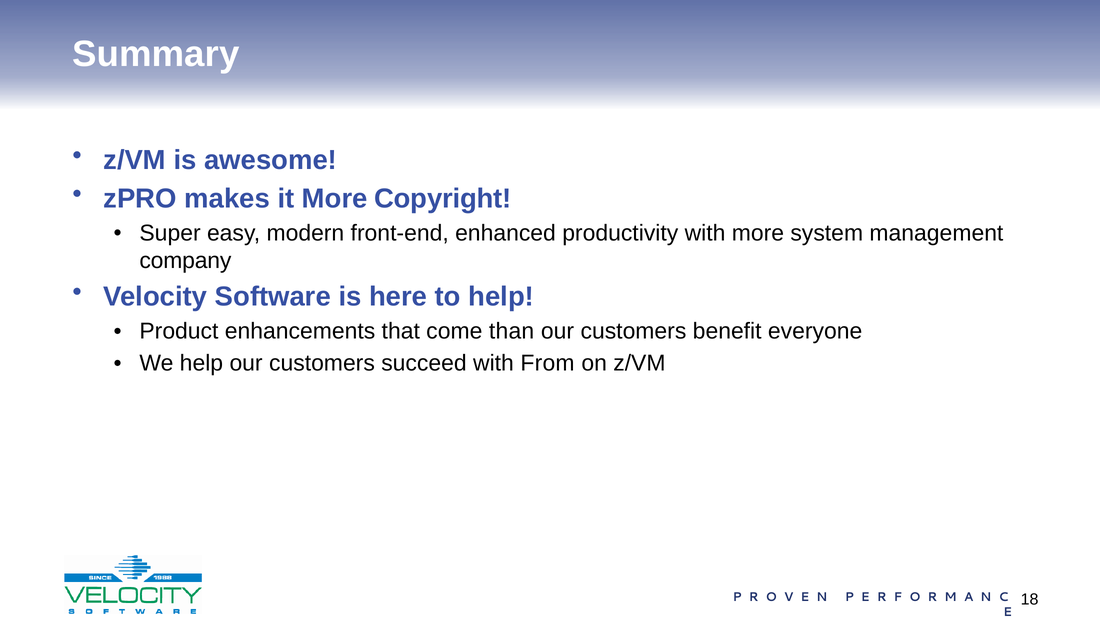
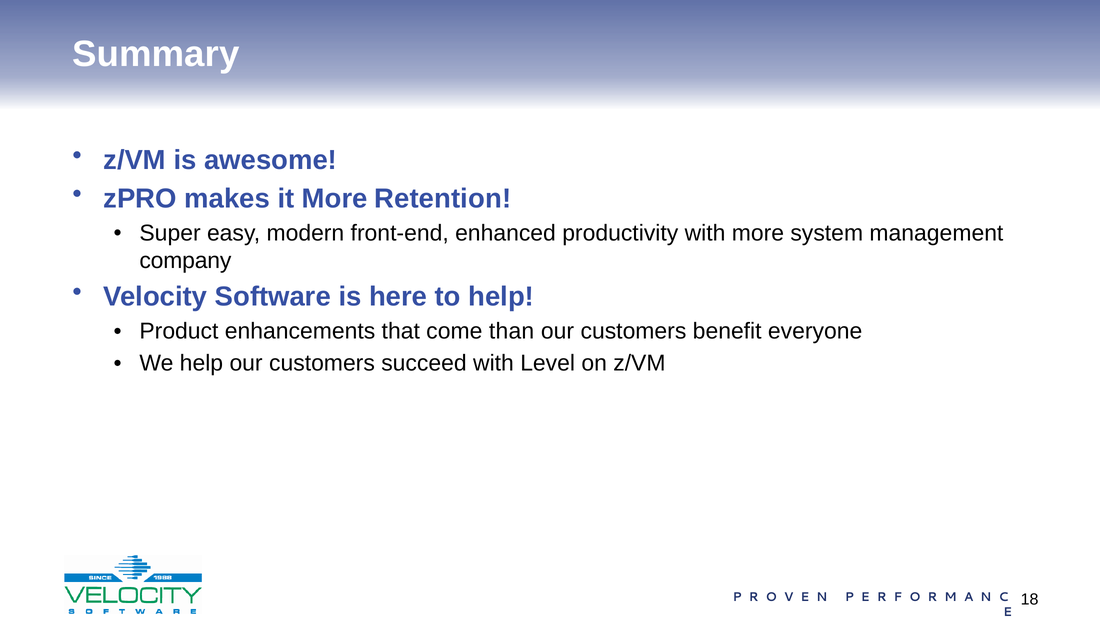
Copyright: Copyright -> Retention
From: From -> Level
